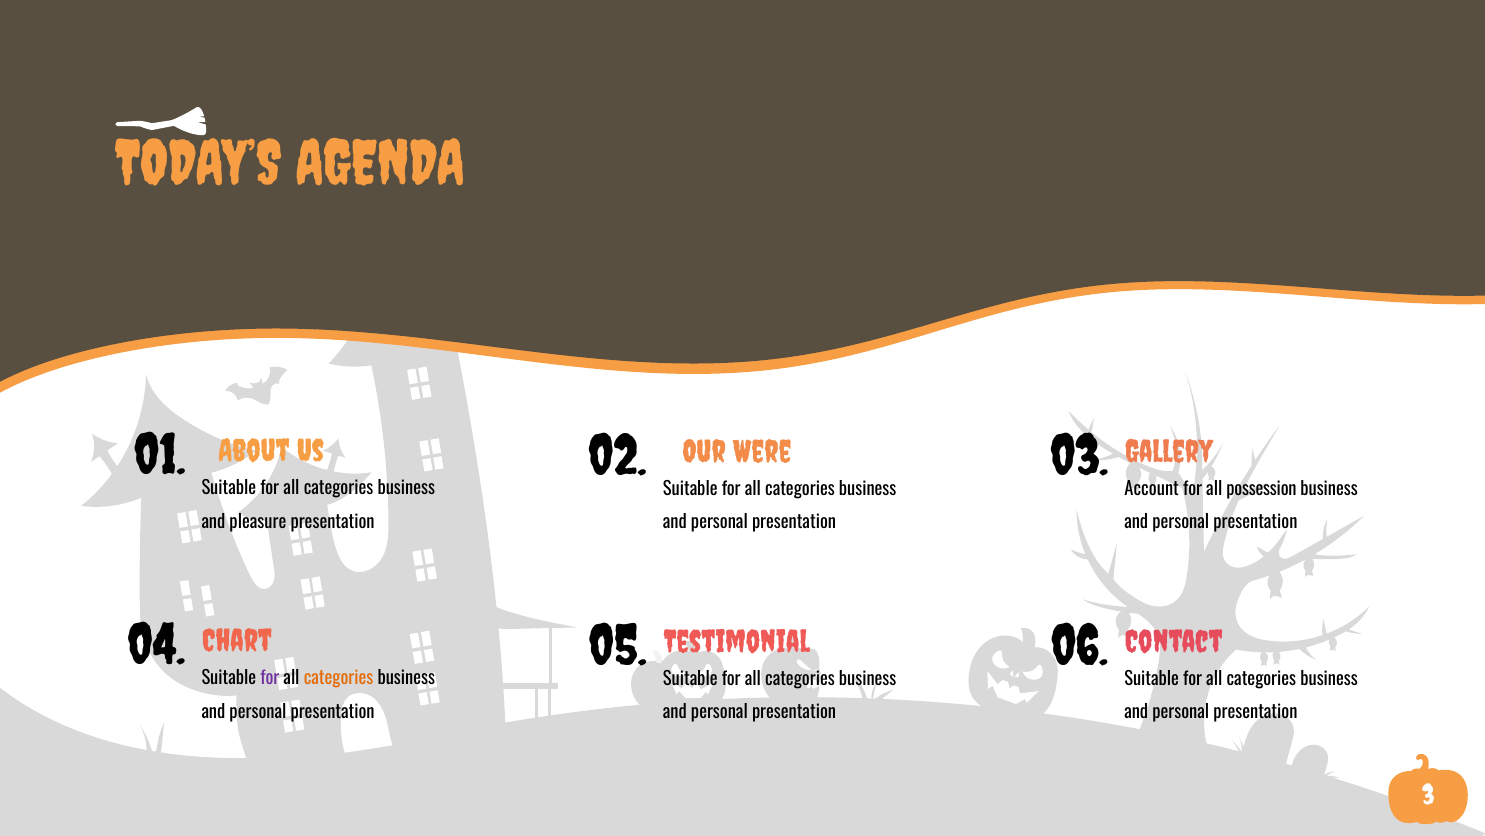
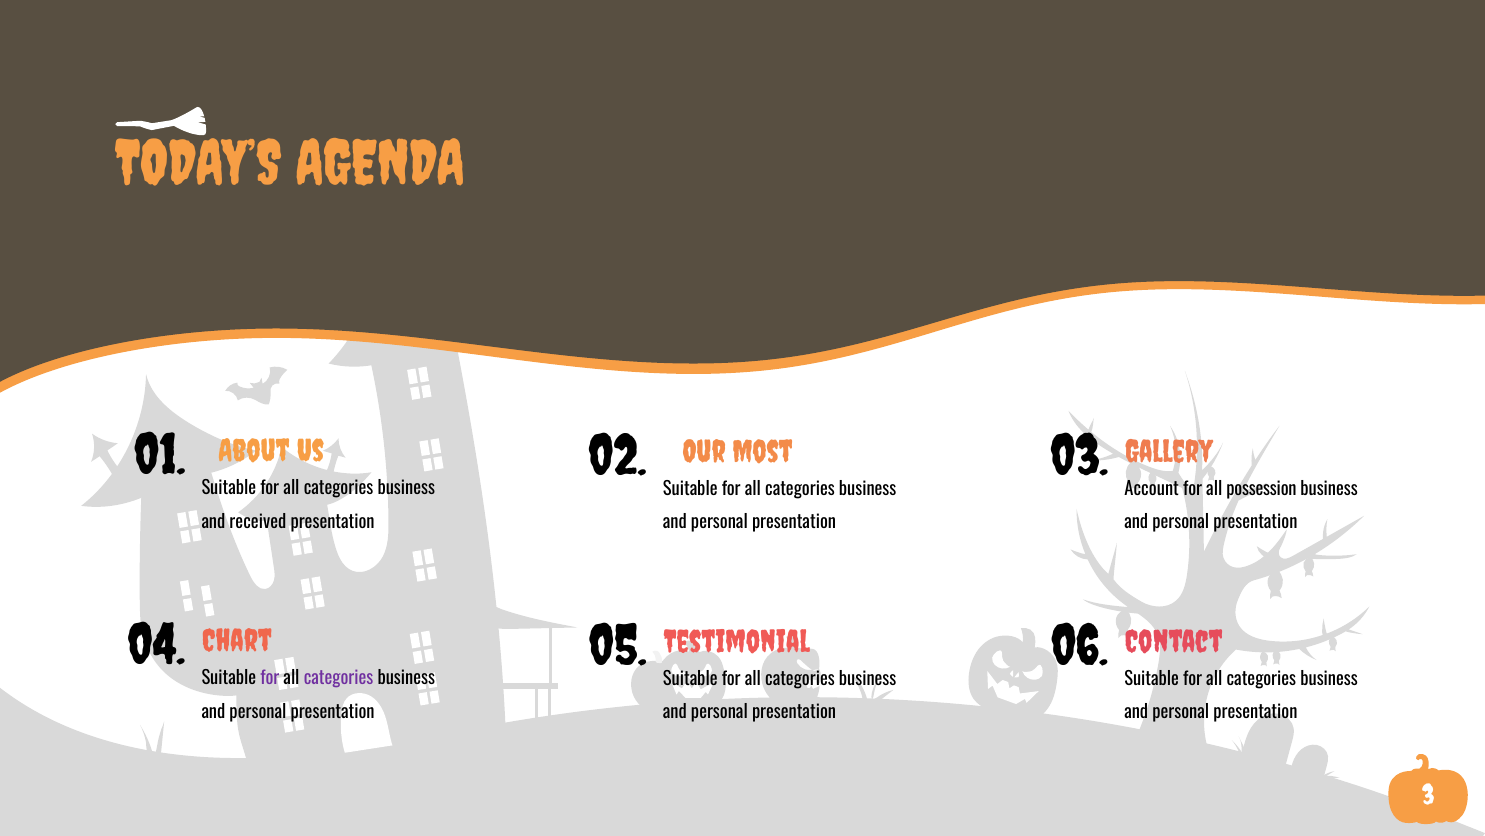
Were: Were -> Most
pleasure: pleasure -> received
categories at (339, 678) colour: orange -> purple
